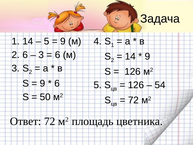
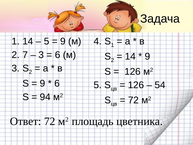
6 at (25, 55): 6 -> 7
50: 50 -> 94
